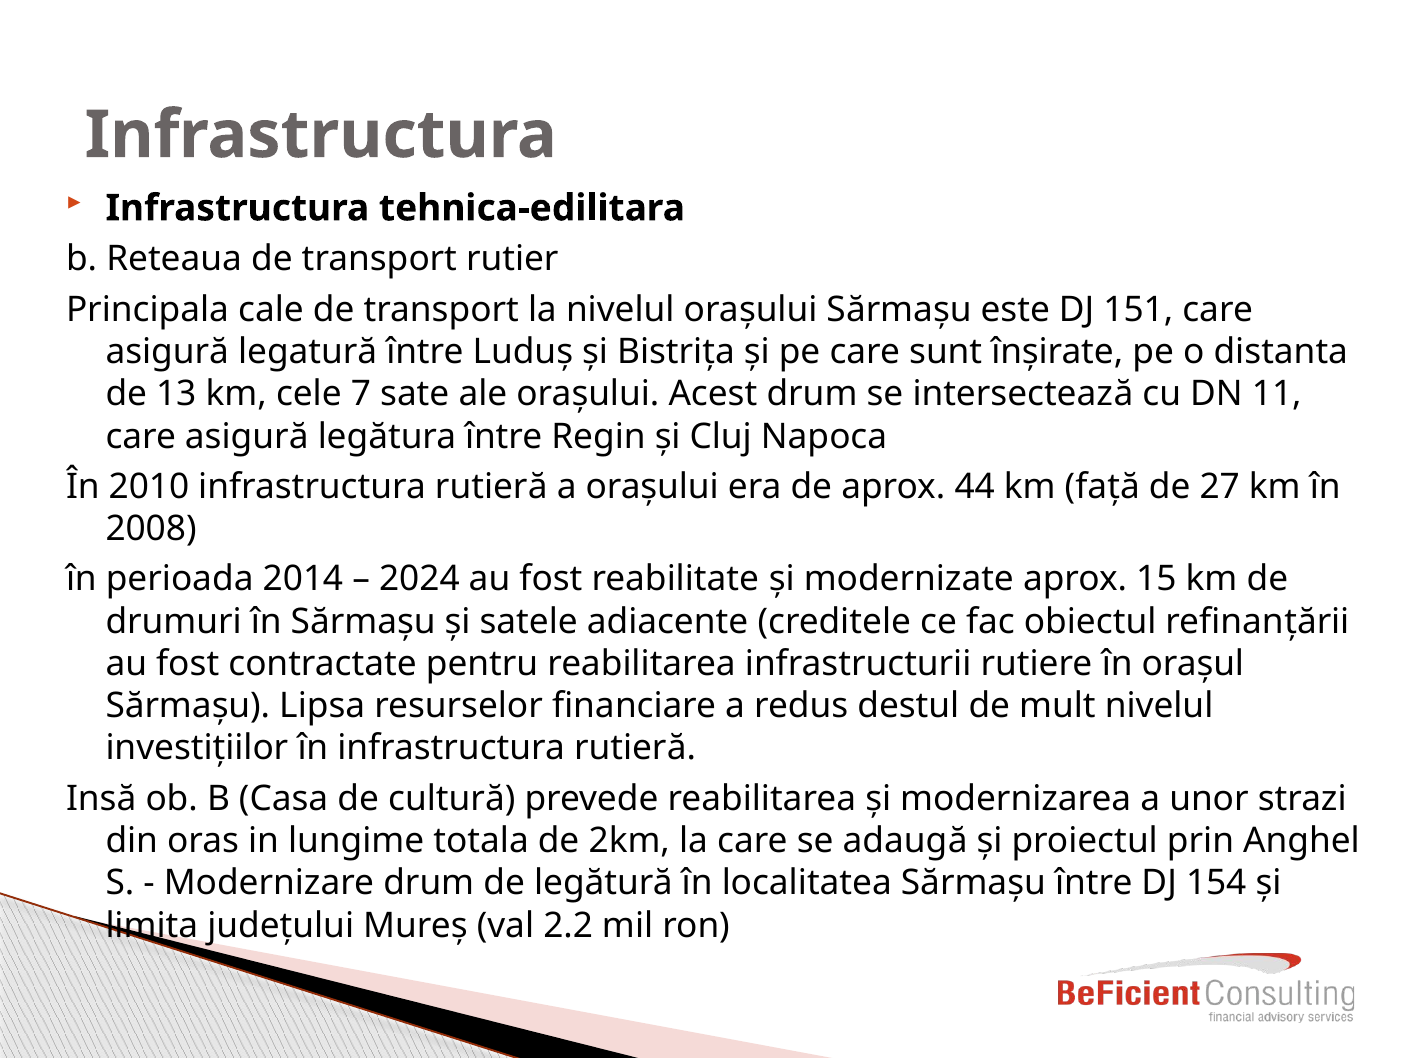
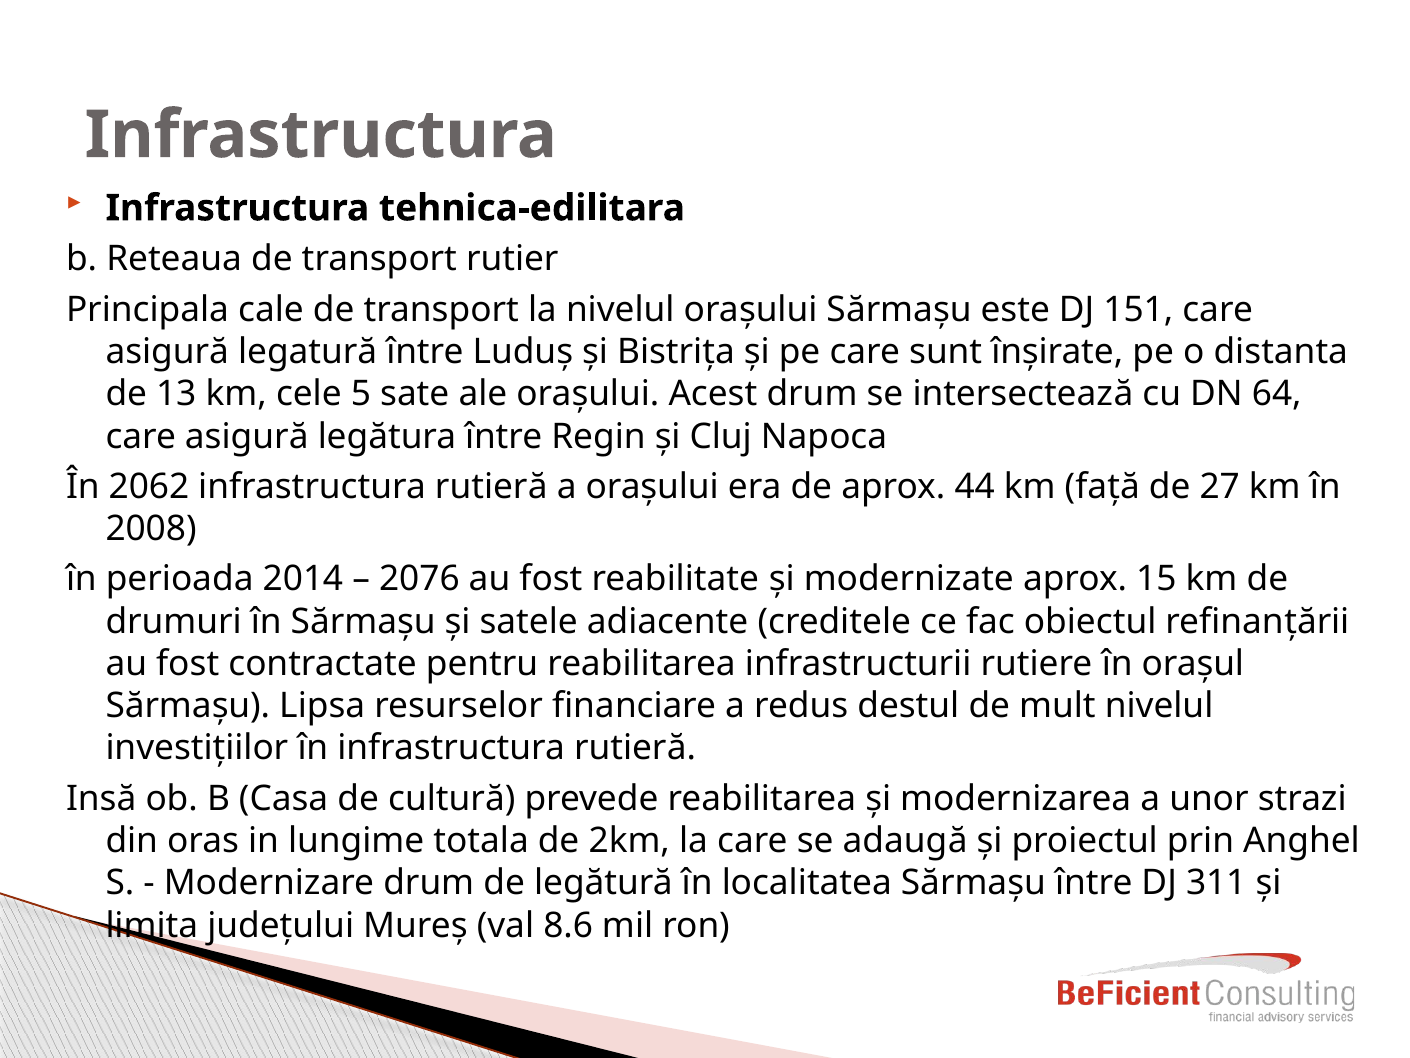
7: 7 -> 5
11: 11 -> 64
2010: 2010 -> 2062
2024: 2024 -> 2076
154: 154 -> 311
2.2: 2.2 -> 8.6
